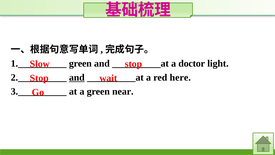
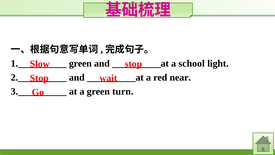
doctor: doctor -> school
and at (77, 77) underline: present -> none
here: here -> near
near: near -> turn
